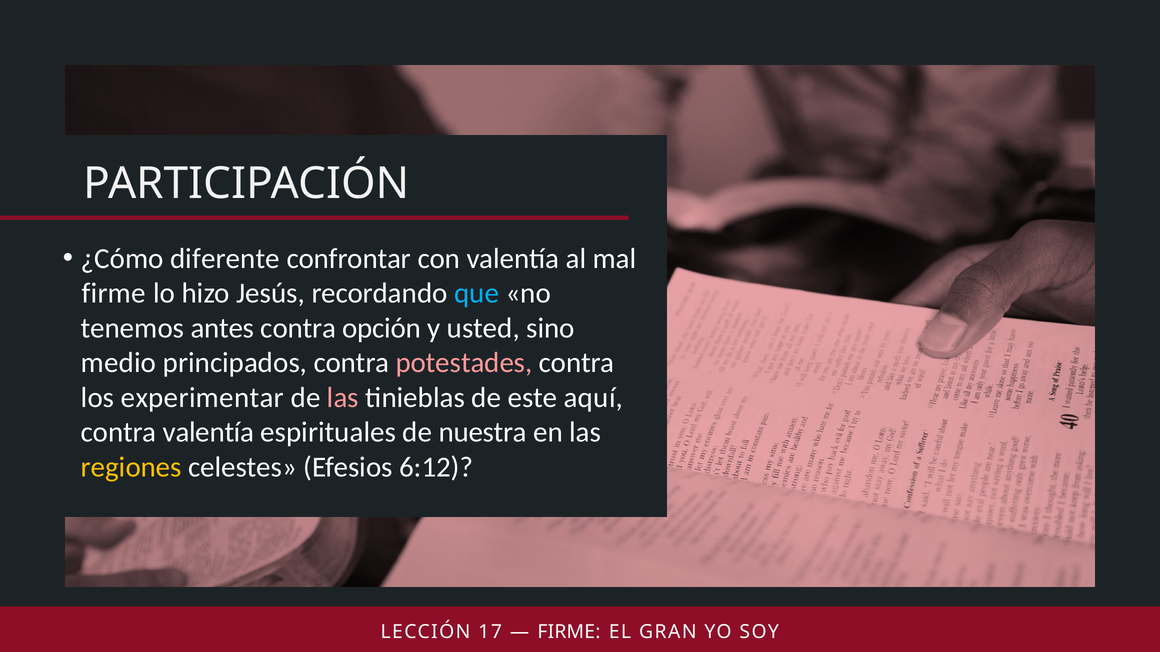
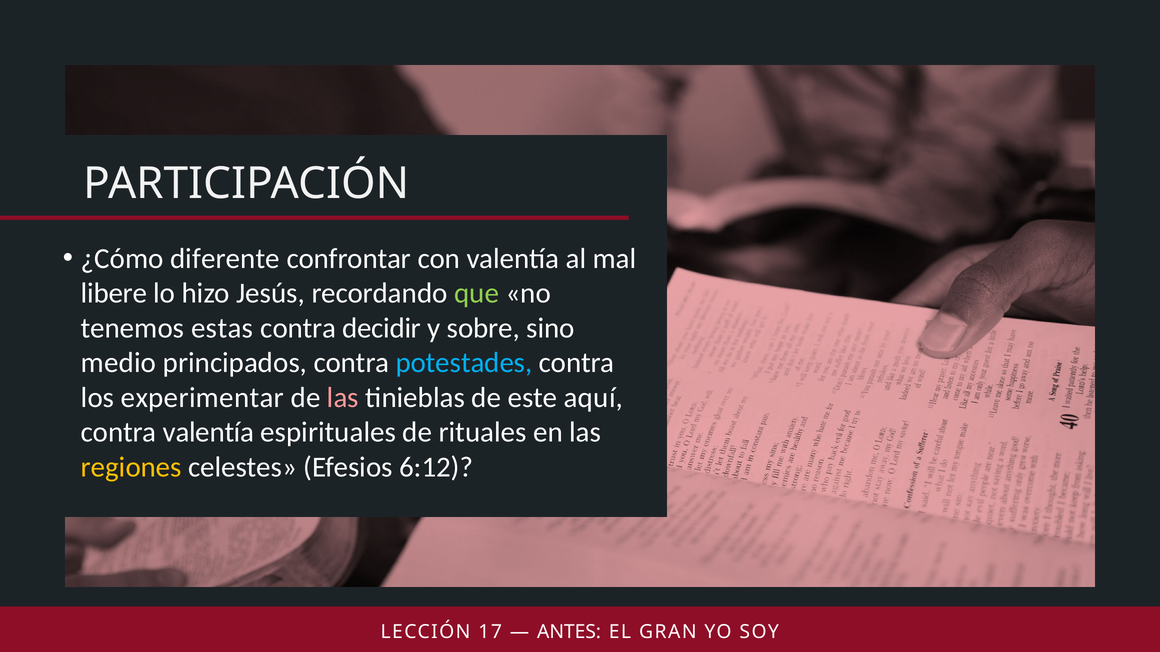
firme at (114, 293): firme -> libere
que colour: light blue -> light green
antes: antes -> estas
opción: opción -> decidir
usted: usted -> sobre
potestades colour: pink -> light blue
nuestra: nuestra -> rituales
FIRME at (569, 632): FIRME -> ANTES
